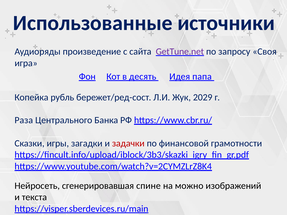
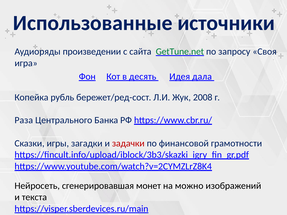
произведение: произведение -> произведении
GetTune.net colour: purple -> green
папа: папа -> дала
2029: 2029 -> 2008
спине: спине -> монет
